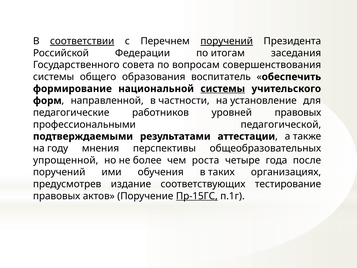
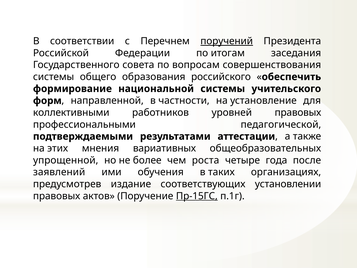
соответствии underline: present -> none
воспитатель: воспитатель -> российского
системы at (223, 89) underline: present -> none
педагогические: педагогические -> коллективными
году: году -> этих
перспективы: перспективы -> вариативных
поручений at (59, 172): поручений -> заявлений
тестирование: тестирование -> установлении
